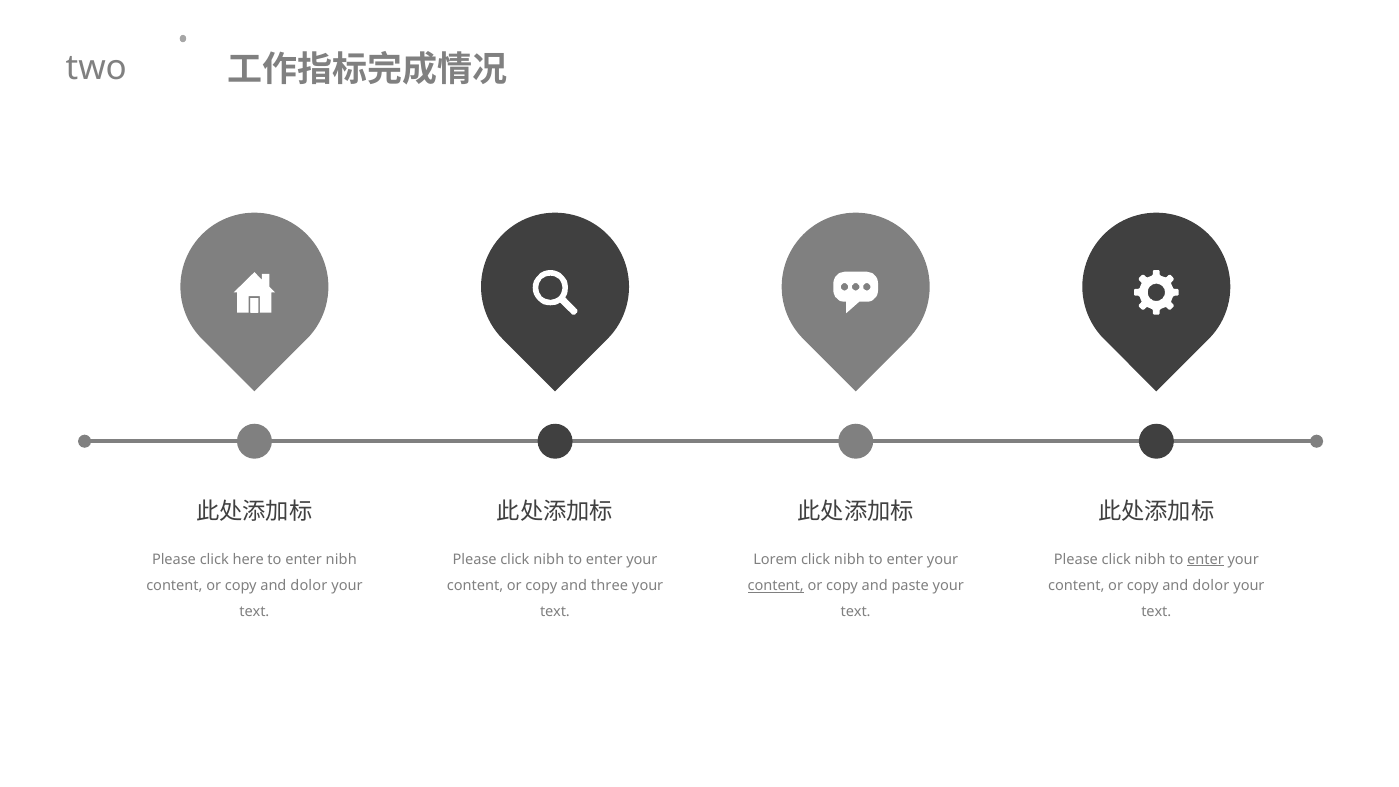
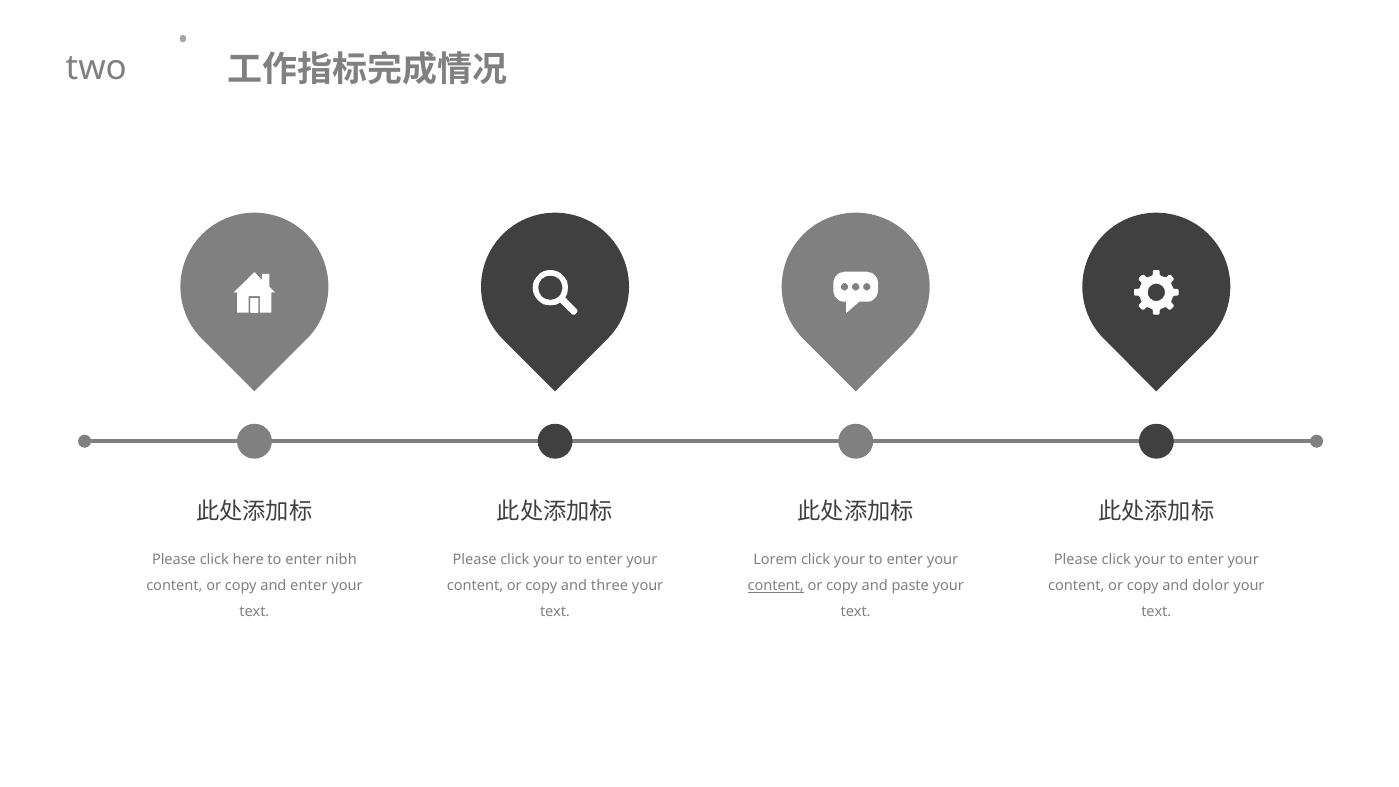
nibh at (549, 560): nibh -> your
nibh at (849, 560): nibh -> your
nibh at (1150, 560): nibh -> your
enter at (1206, 560) underline: present -> none
dolor at (309, 586): dolor -> enter
